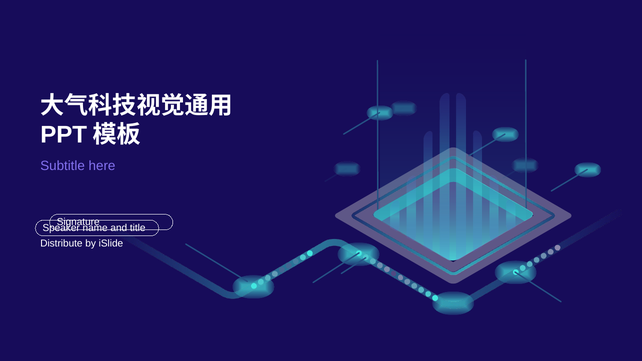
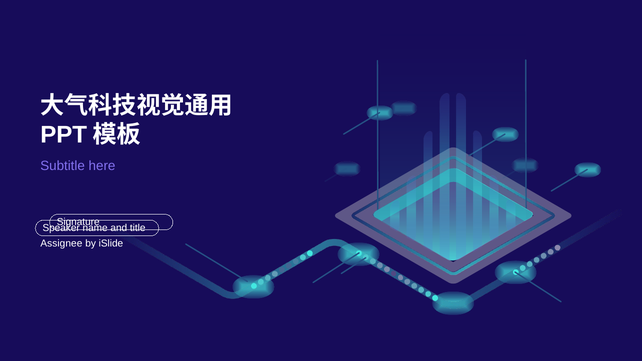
Distribute: Distribute -> Assignee
